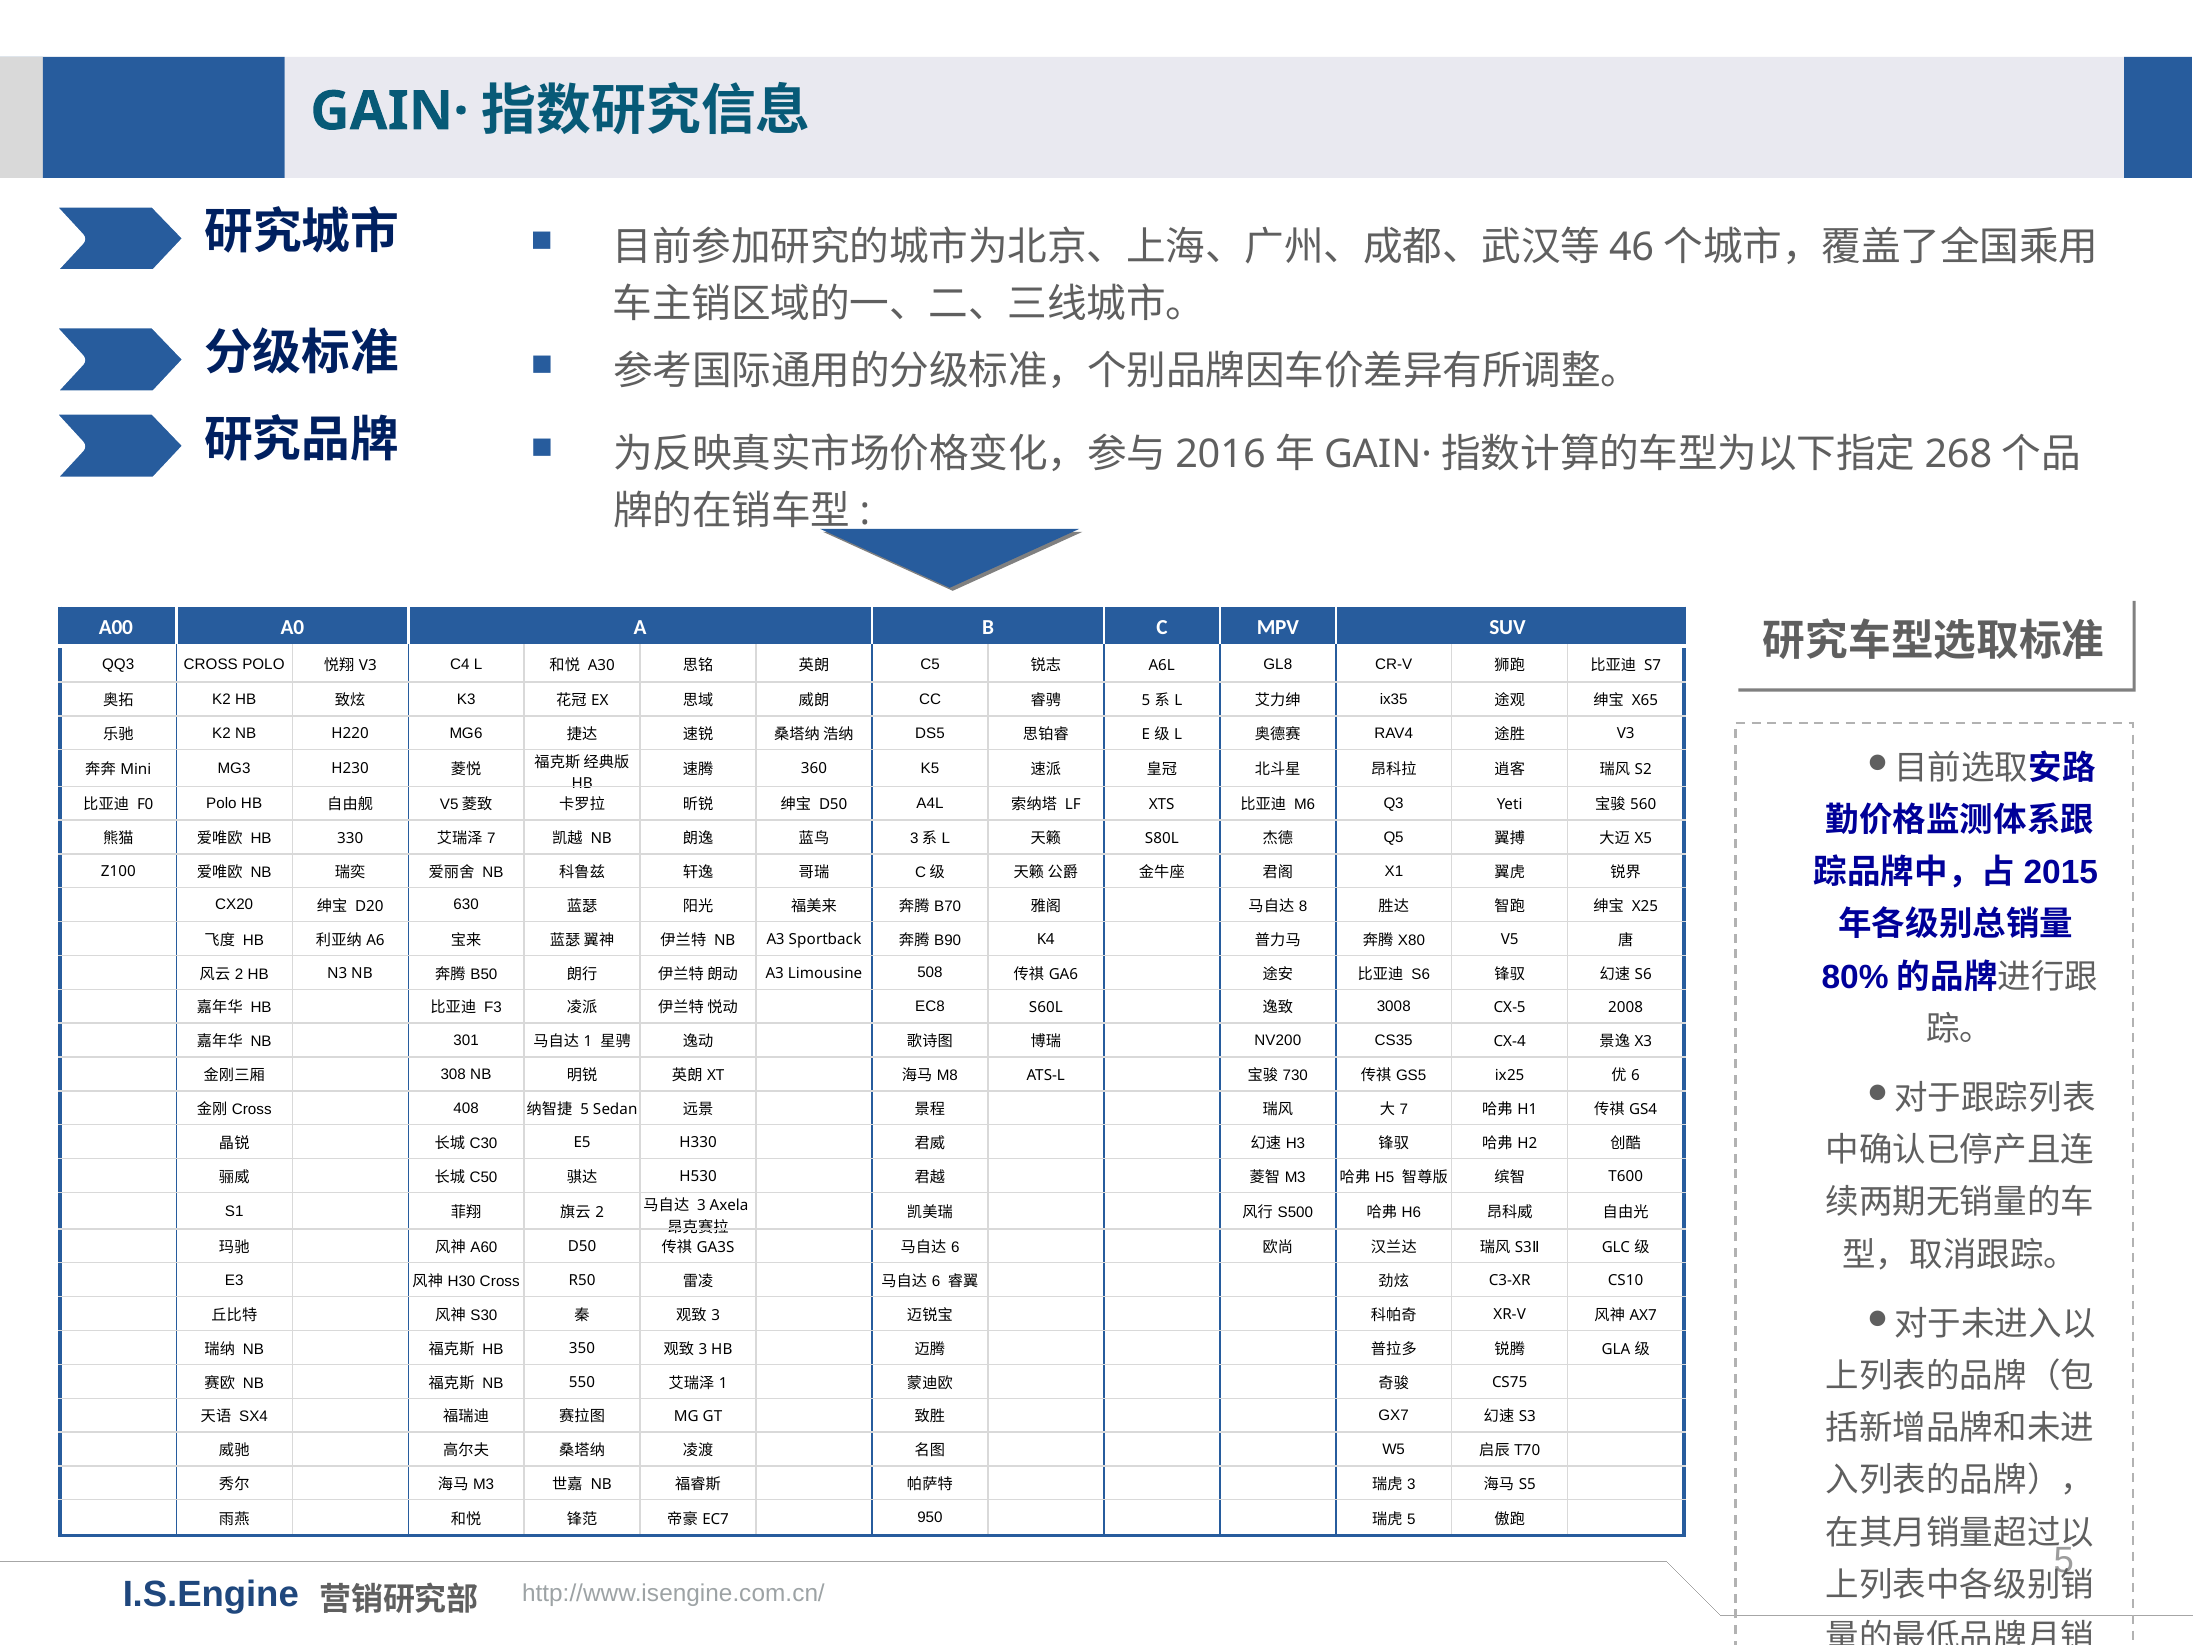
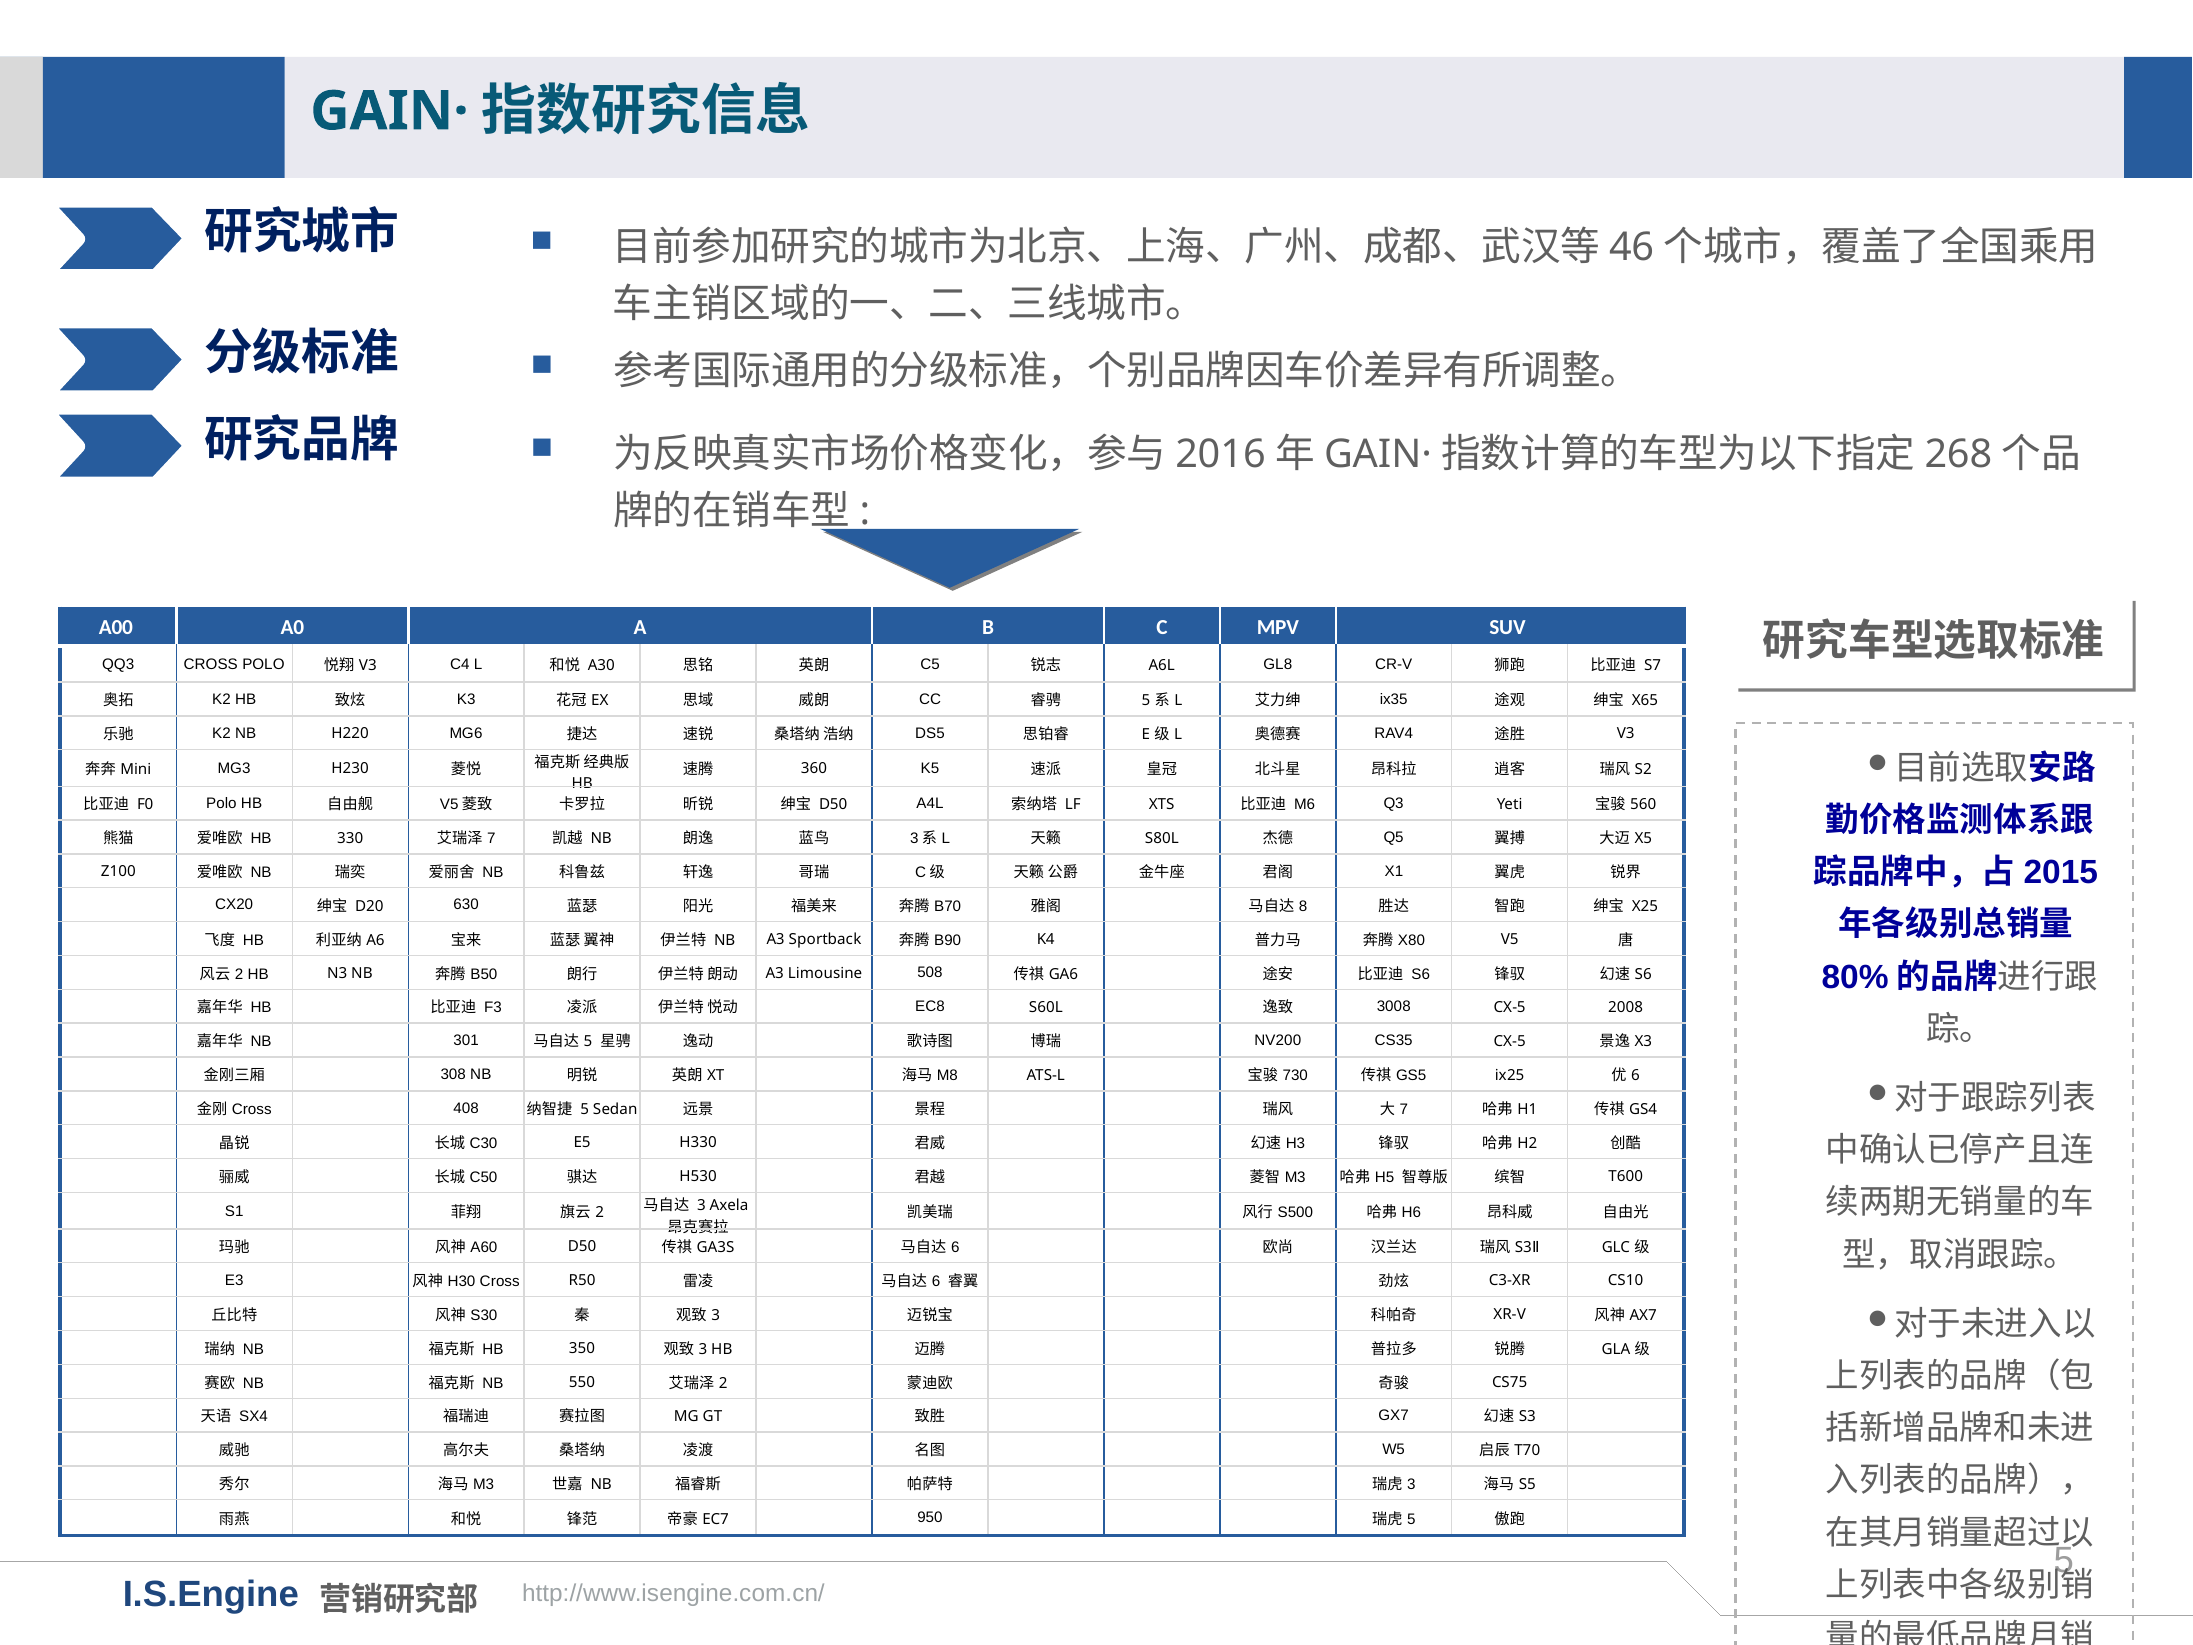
1 at (588, 1042): 1 -> 5
CS35 CX-4: CX-4 -> CX-5
1 at (723, 1383): 1 -> 2
